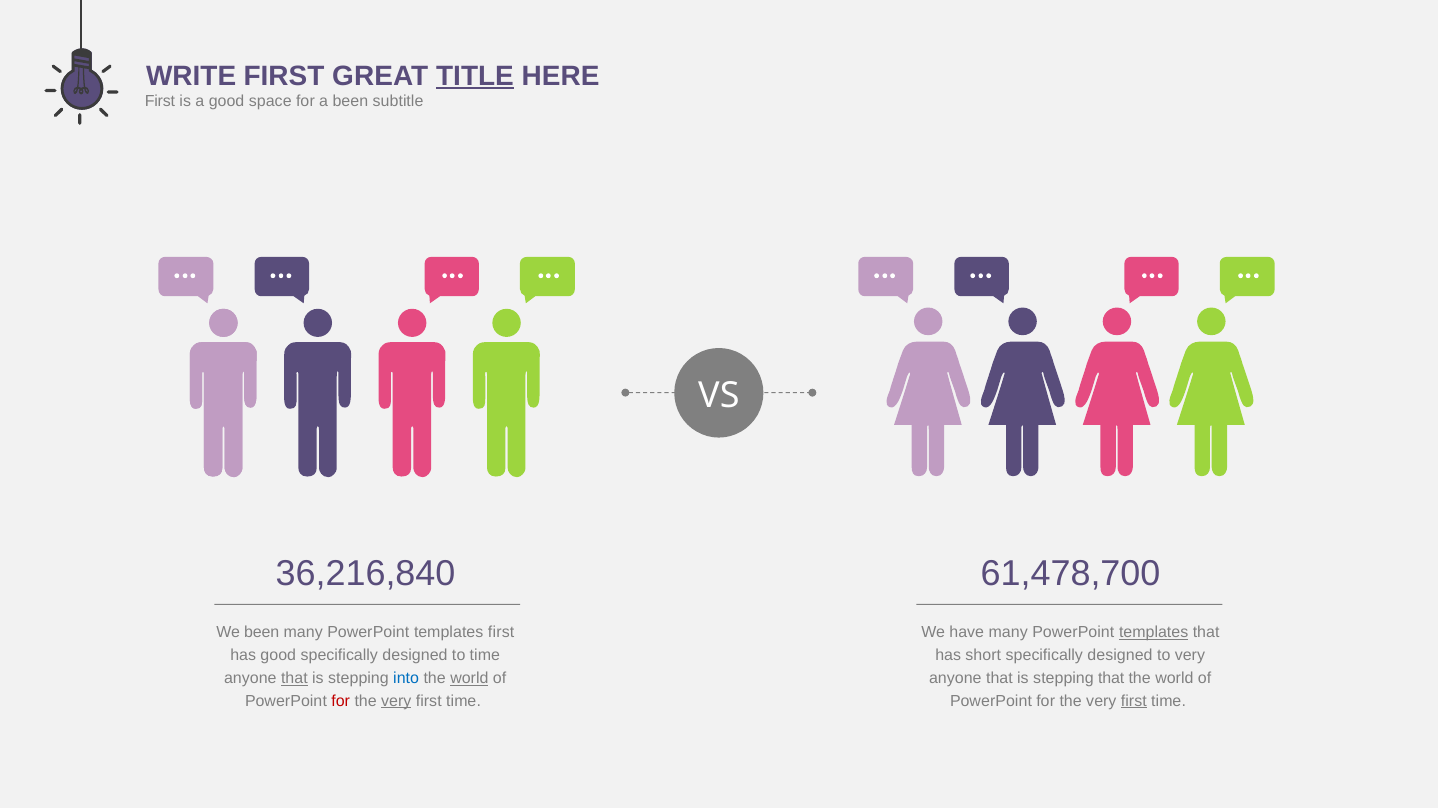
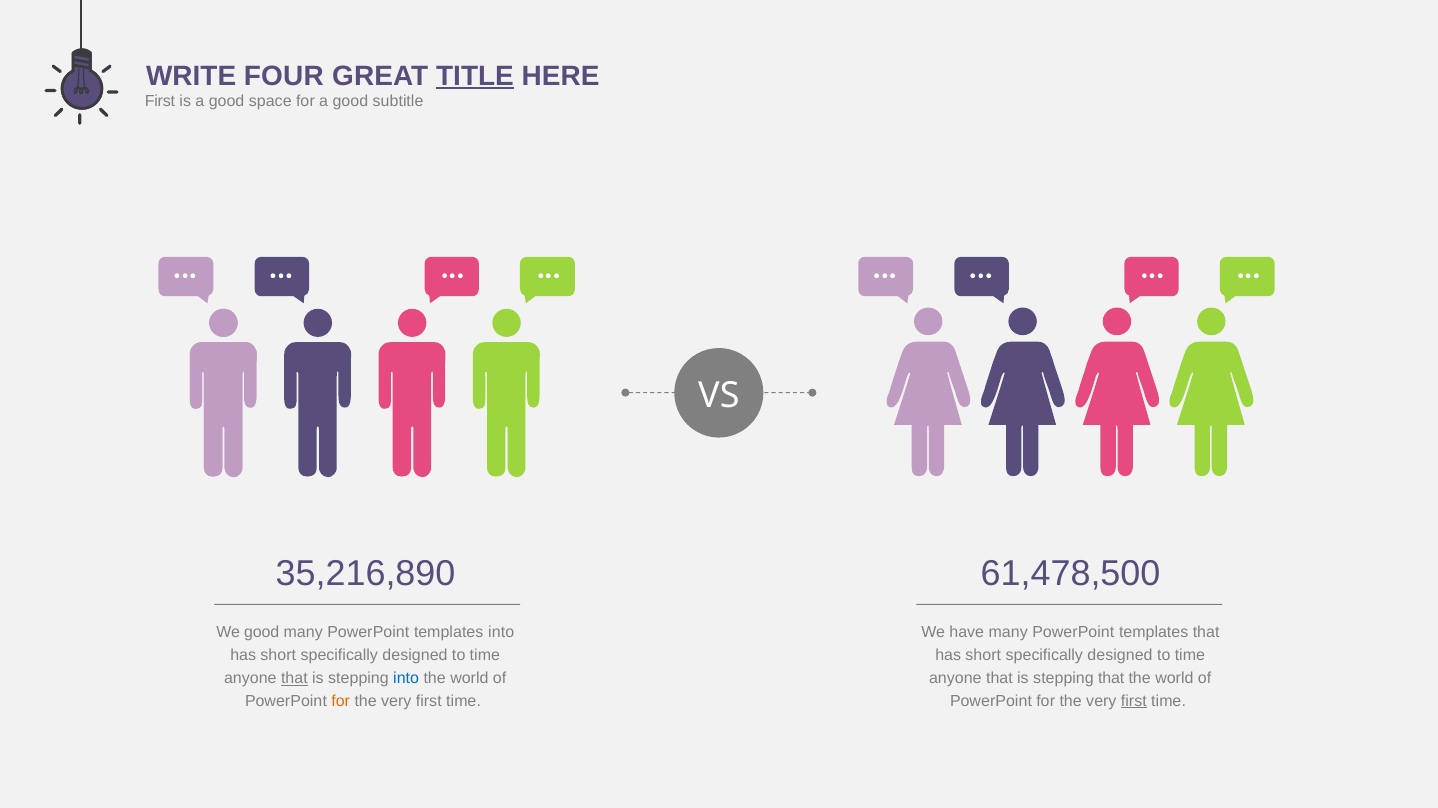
WRITE FIRST: FIRST -> FOUR
for a been: been -> good
36,216,840: 36,216,840 -> 35,216,890
61,478,700: 61,478,700 -> 61,478,500
We been: been -> good
templates first: first -> into
templates at (1154, 633) underline: present -> none
good at (278, 656): good -> short
very at (1190, 656): very -> time
world at (469, 679) underline: present -> none
for at (341, 702) colour: red -> orange
very at (396, 702) underline: present -> none
